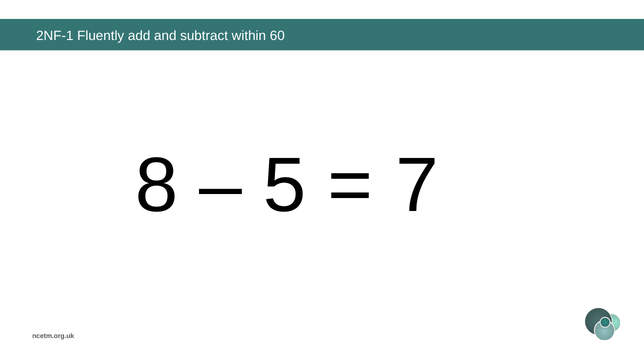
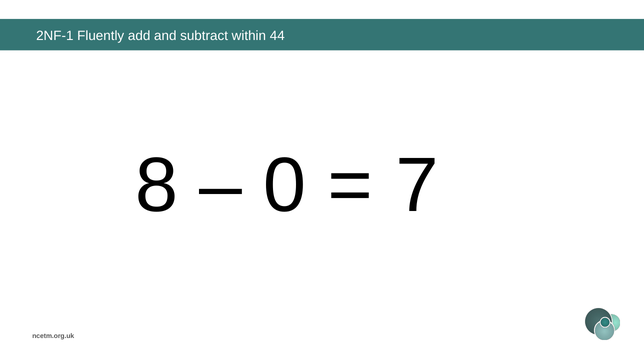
60: 60 -> 44
5: 5 -> 0
